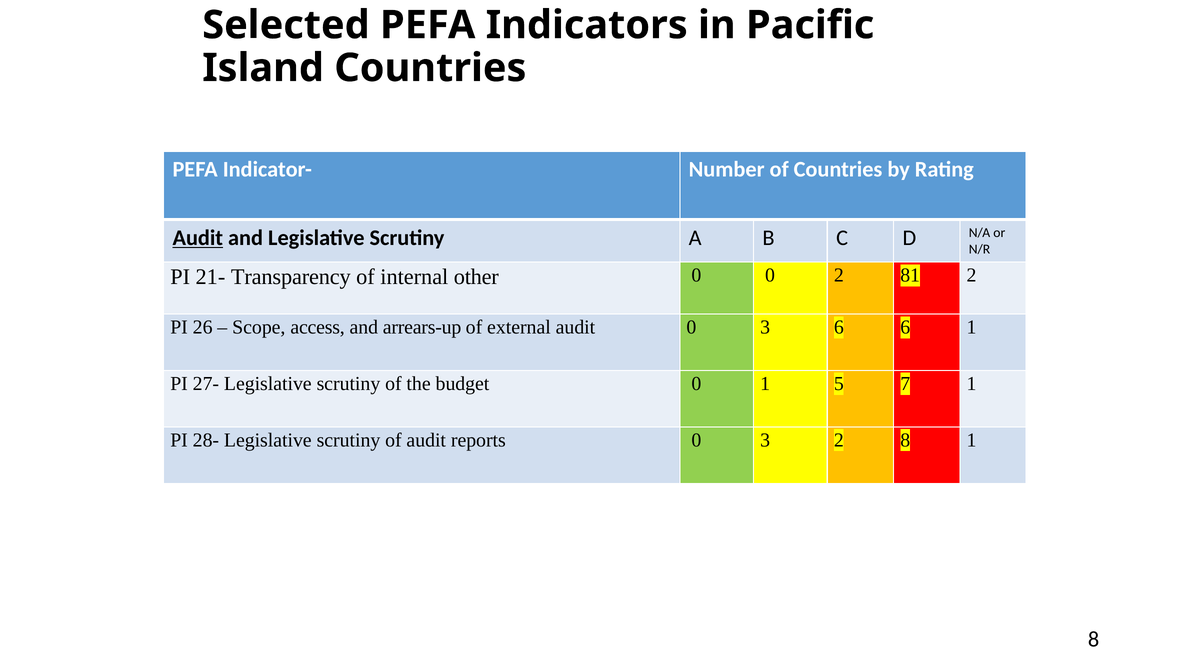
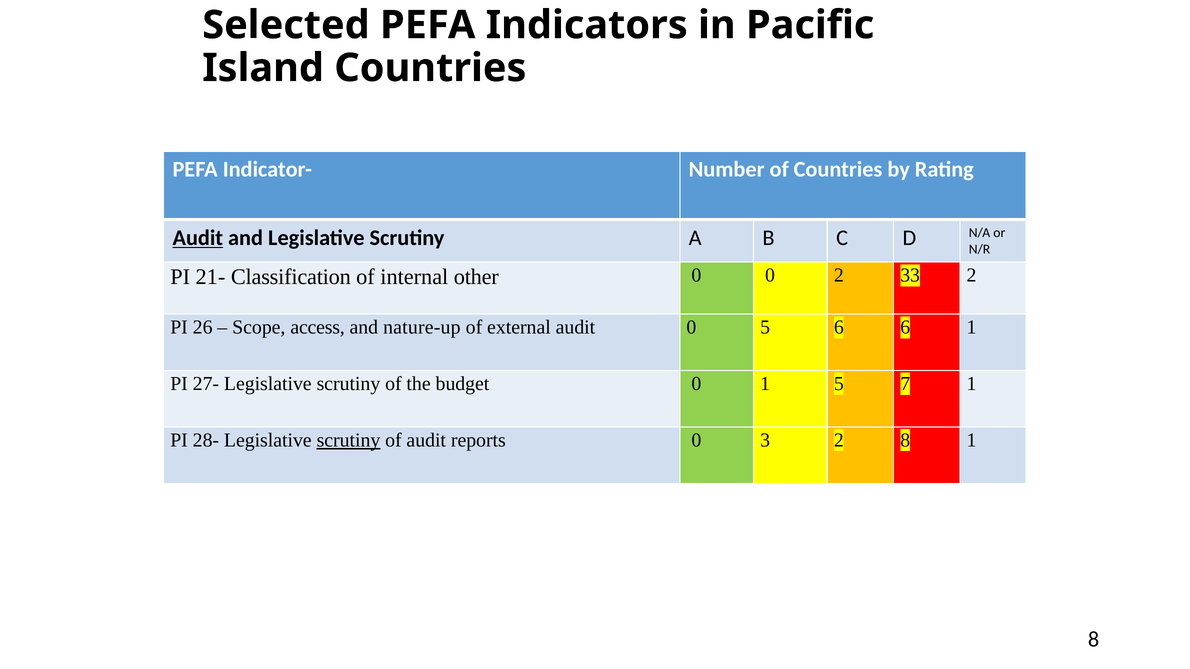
Transparency: Transparency -> Classification
81: 81 -> 33
arrears-up: arrears-up -> nature-up
audit 0 3: 3 -> 5
scrutiny at (349, 440) underline: none -> present
